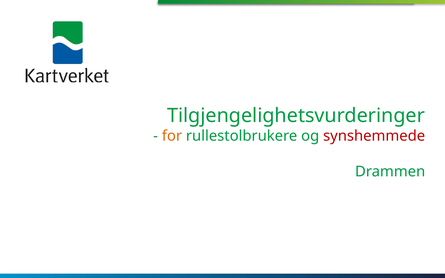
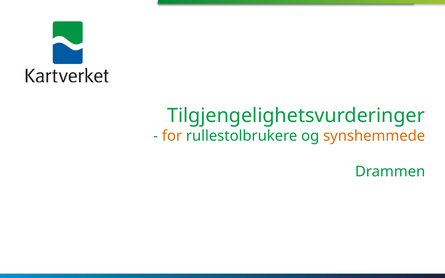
synshemmede colour: red -> orange
